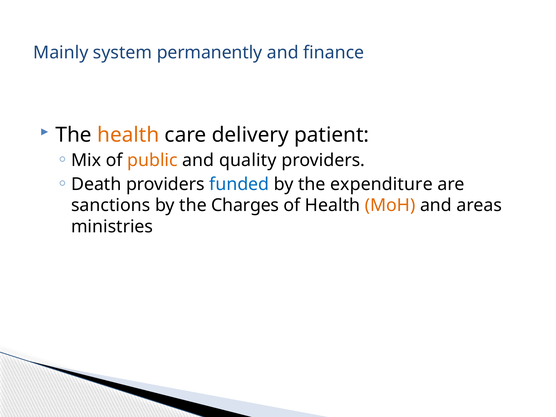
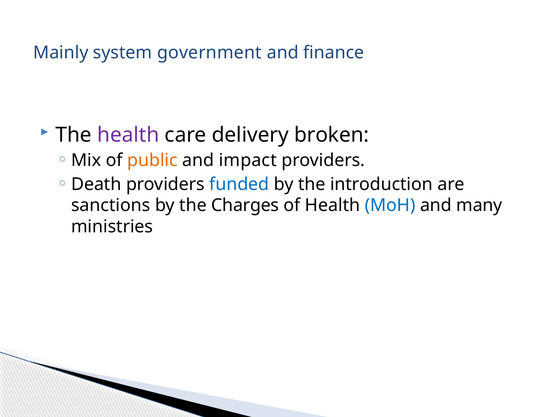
permanently: permanently -> government
health at (128, 135) colour: orange -> purple
patient: patient -> broken
quality: quality -> impact
expenditure: expenditure -> introduction
MoH colour: orange -> blue
areas: areas -> many
